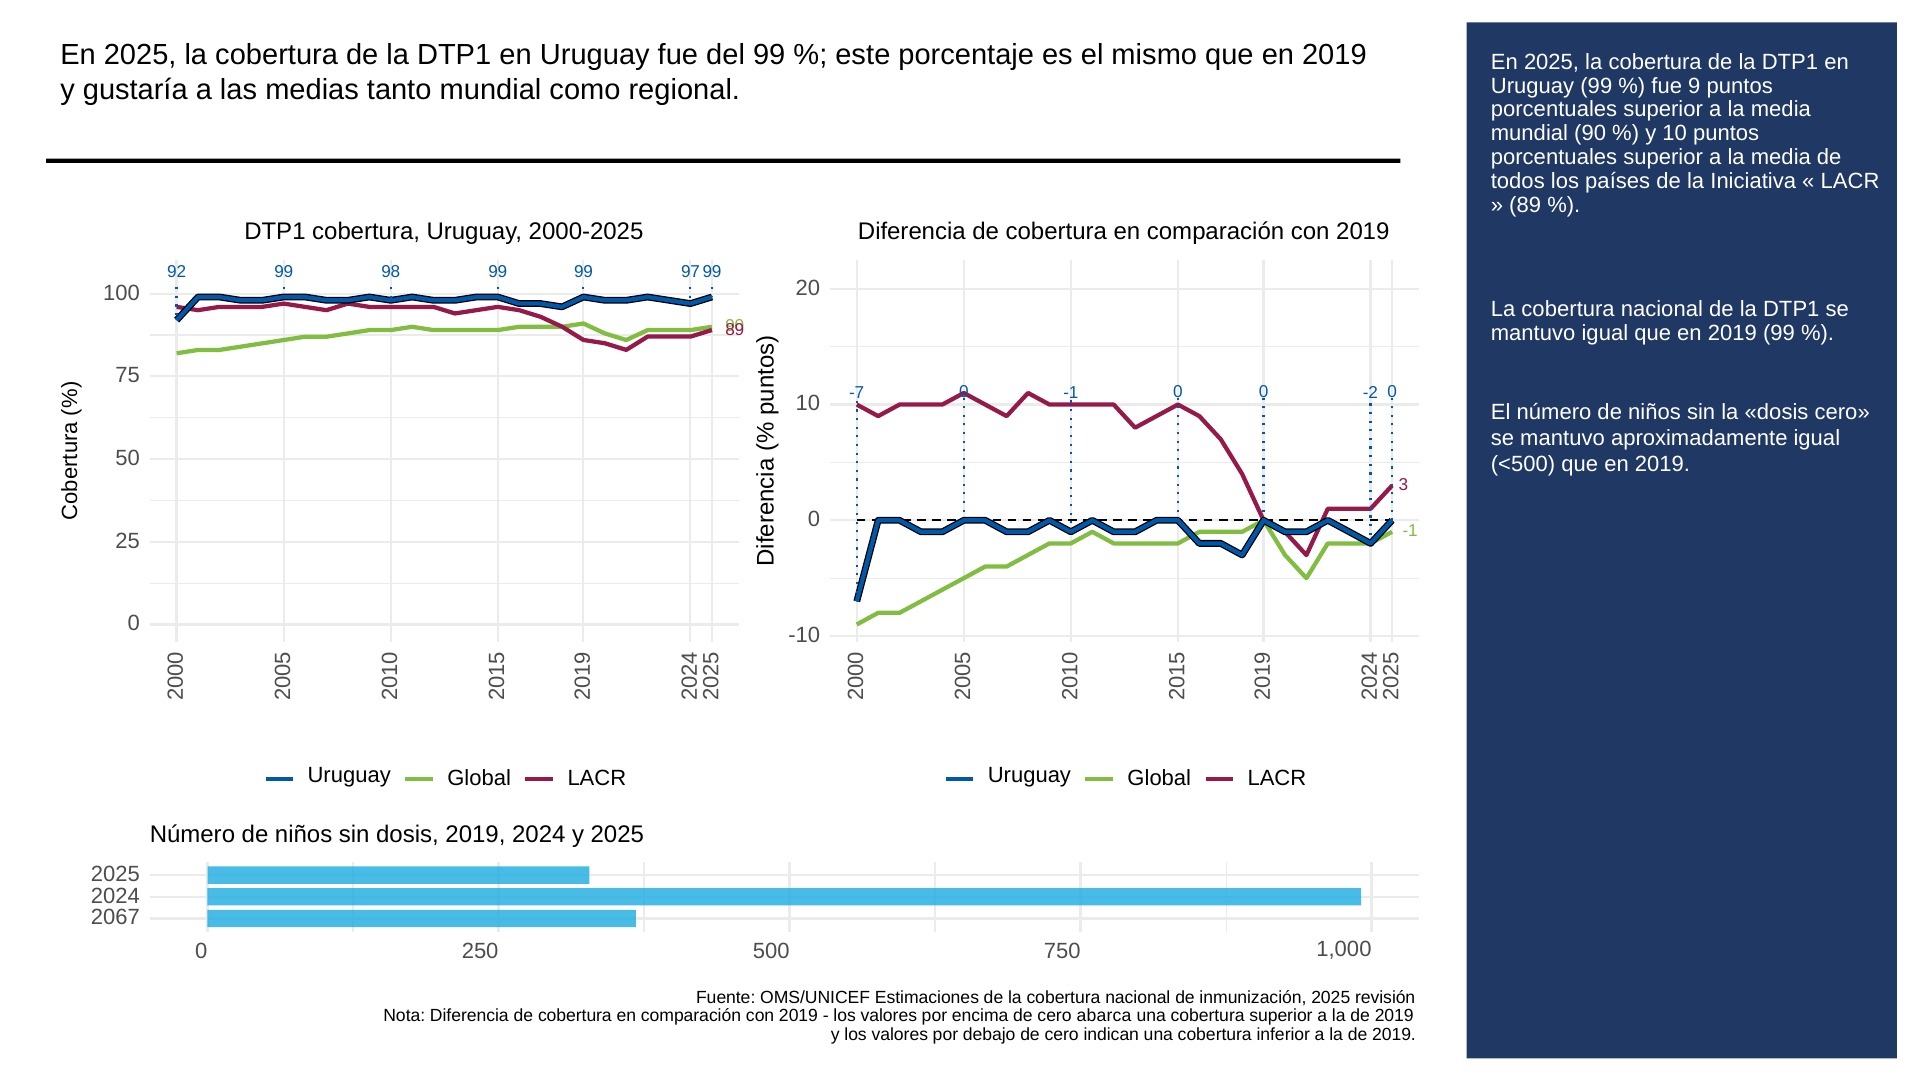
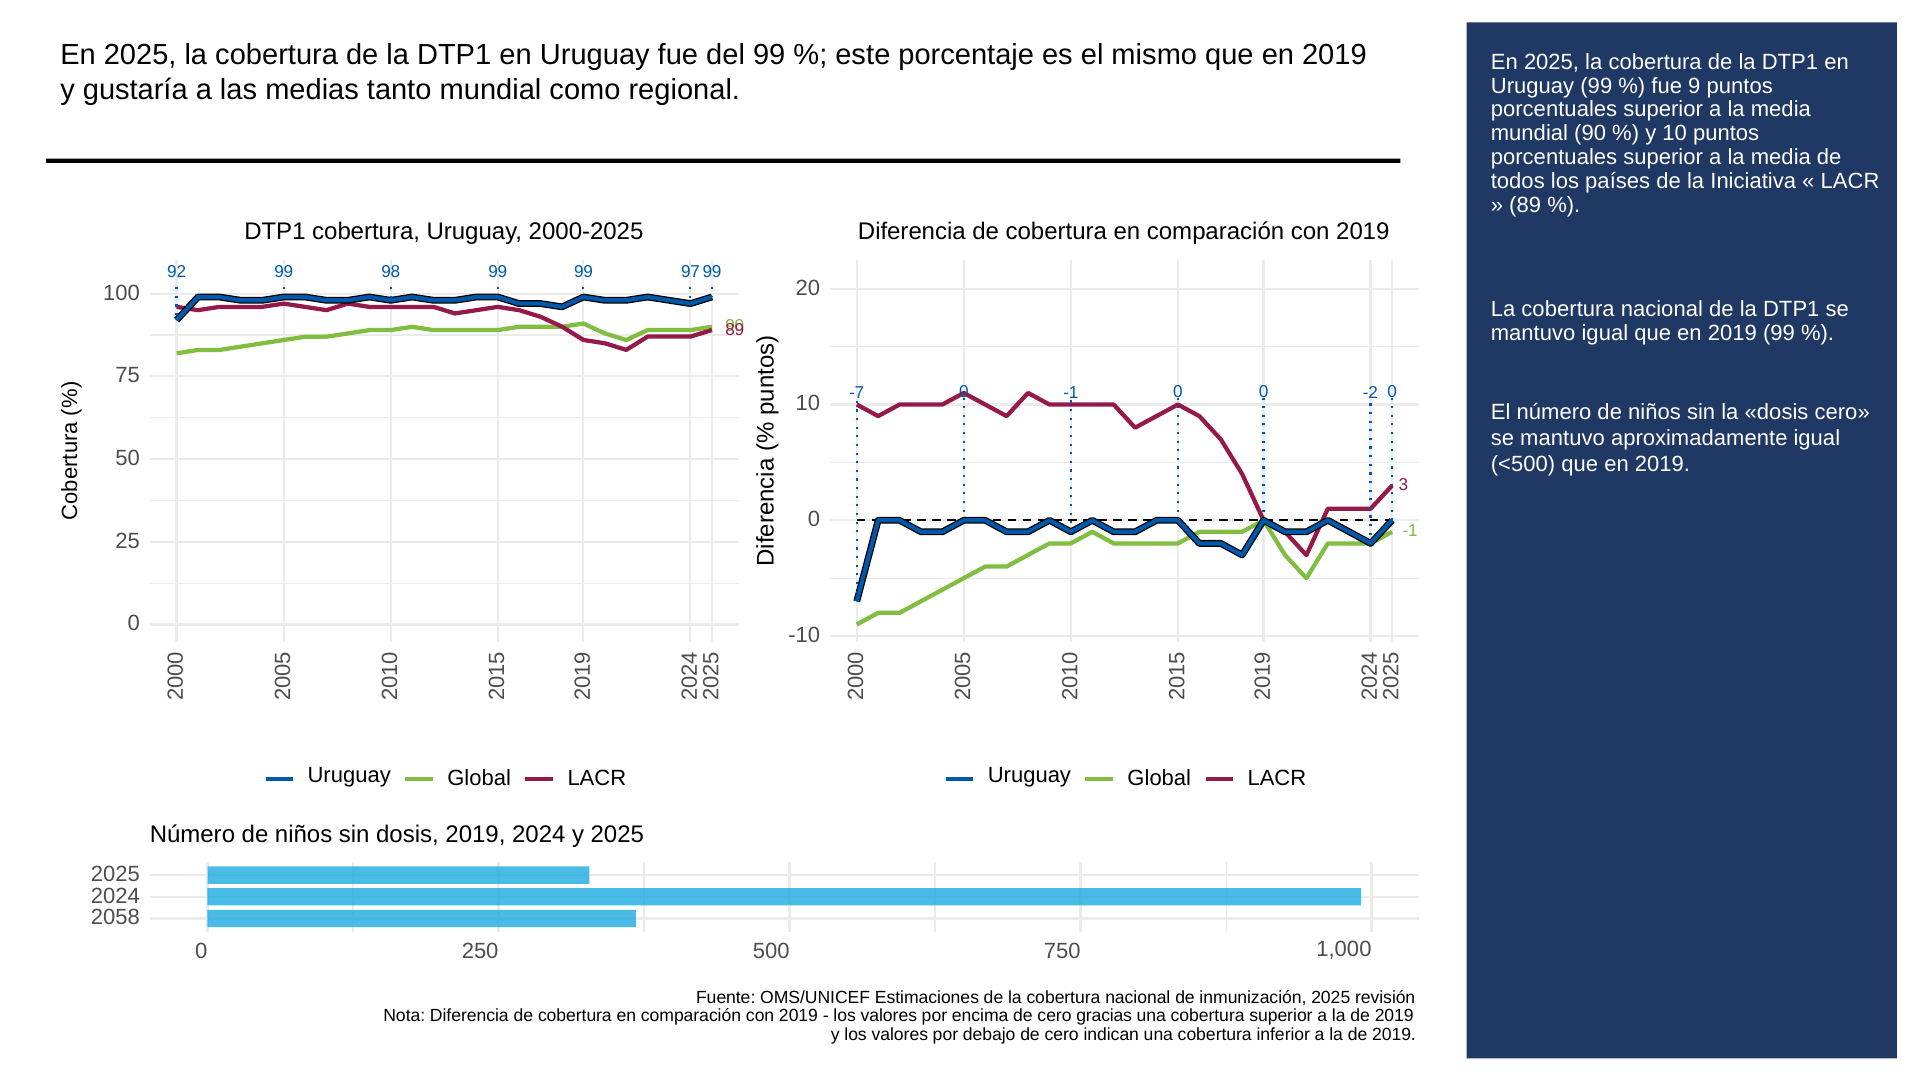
2067: 2067 -> 2058
abarca: abarca -> gracias
